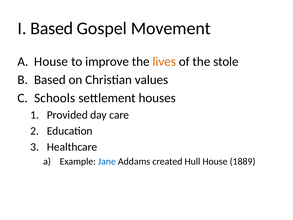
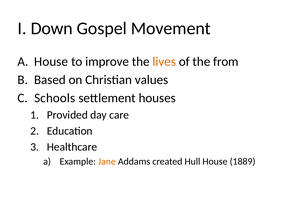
I Based: Based -> Down
stole: stole -> from
Jane colour: blue -> orange
